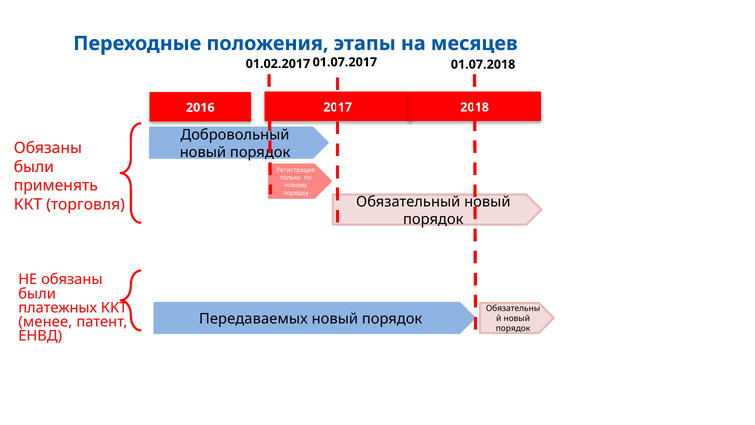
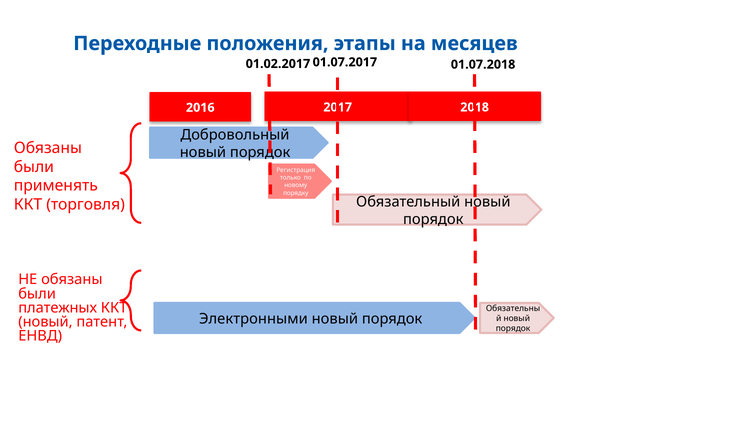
Передаваемых: Передаваемых -> Электронными
менее at (45, 322): менее -> новый
